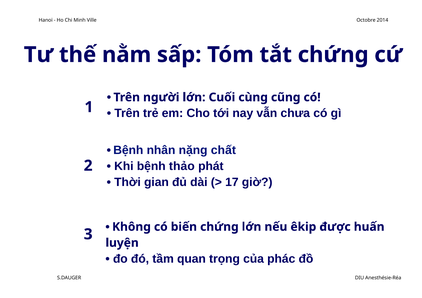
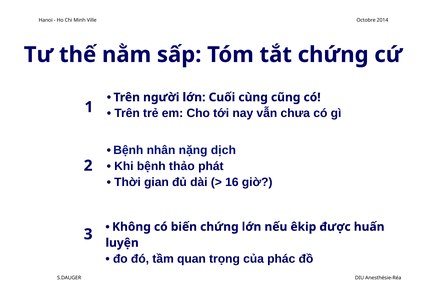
chất: chất -> dịch
17: 17 -> 16
